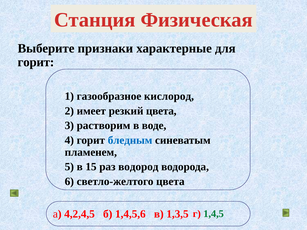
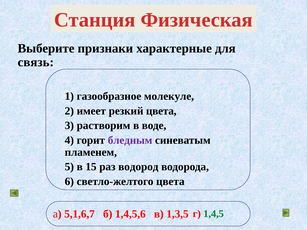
горит at (36, 62): горит -> связь
кислород: кислород -> молекуле
бледным colour: blue -> purple
4,2,4,5: 4,2,4,5 -> 5,1,6,7
